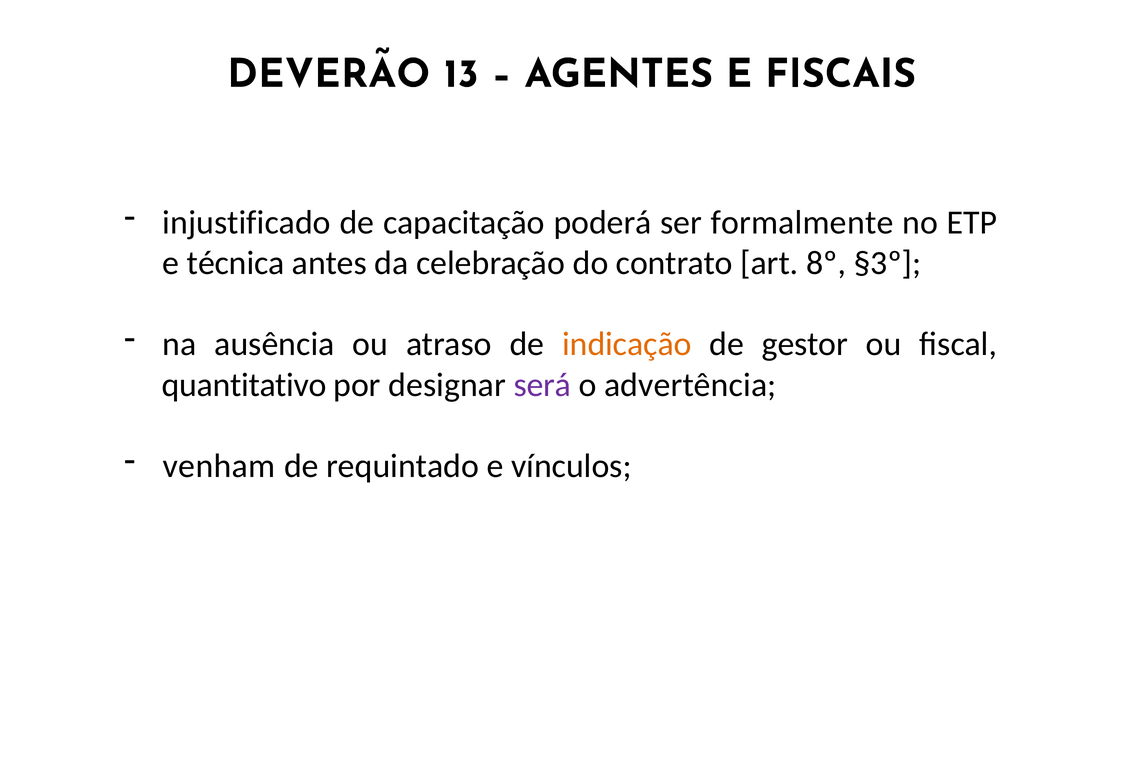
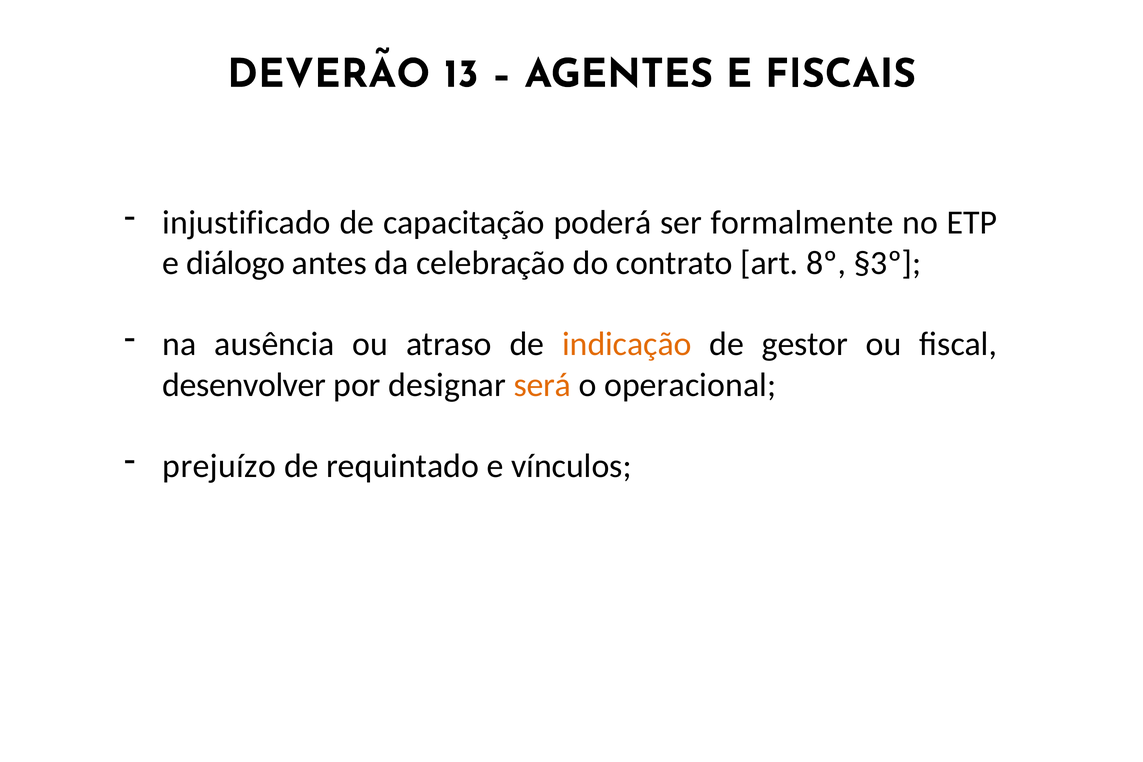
técnica: técnica -> diálogo
quantitativo: quantitativo -> desenvolver
será colour: purple -> orange
advertência: advertência -> operacional
venham: venham -> prejuízo
